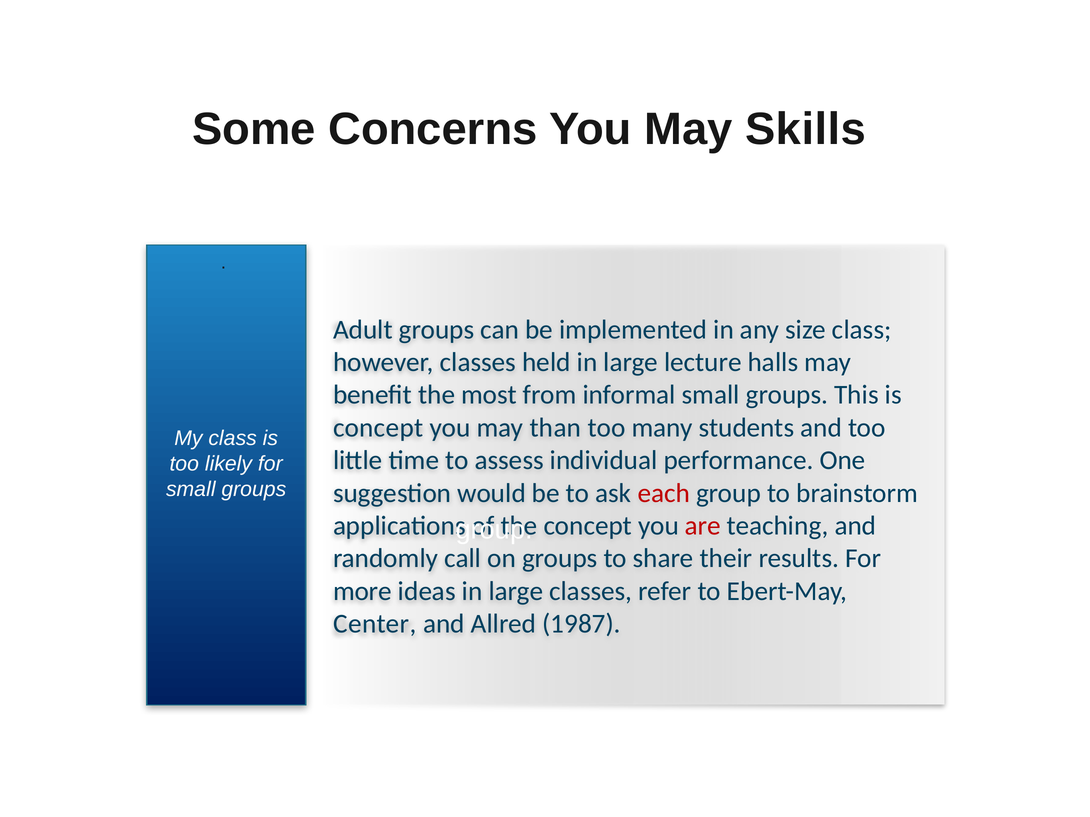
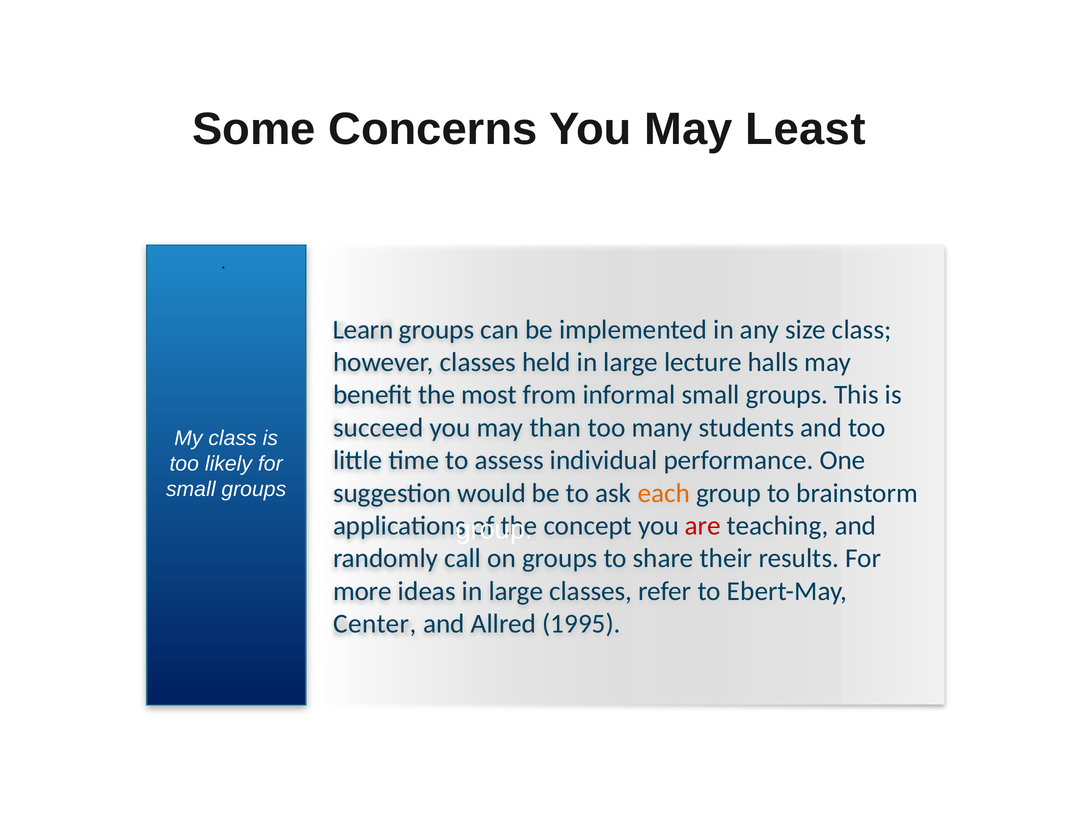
Skills: Skills -> Least
Adult: Adult -> Learn
concept at (378, 428): concept -> succeed
each colour: red -> orange
1987: 1987 -> 1995
